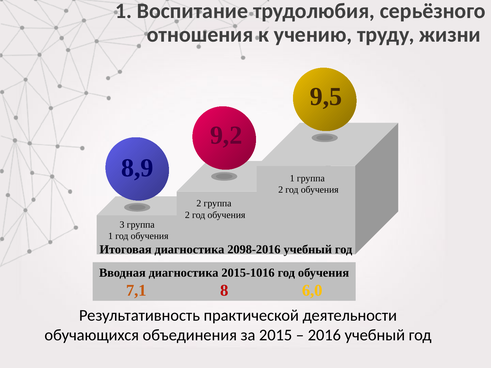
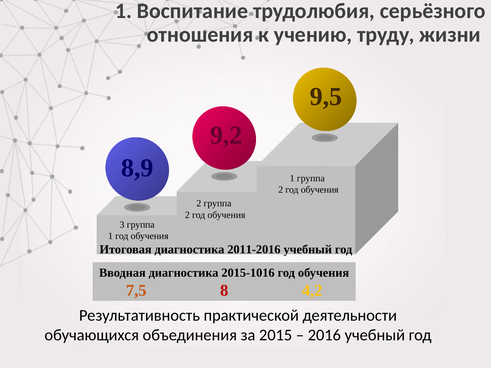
2098-2016: 2098-2016 -> 2011-2016
7,1: 7,1 -> 7,5
6,0: 6,0 -> 4,2
